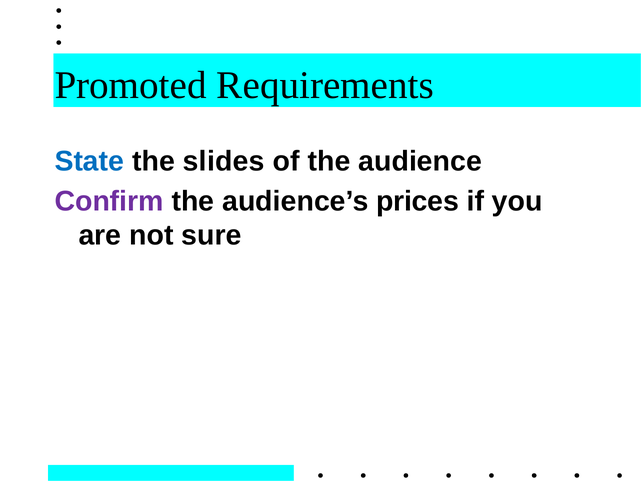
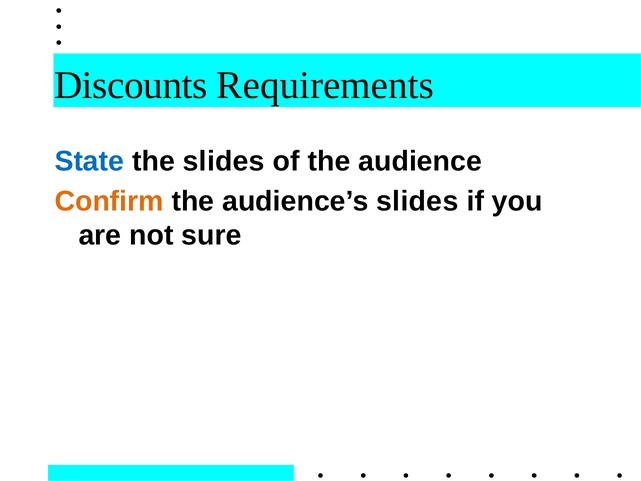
Promoted: Promoted -> Discounts
Confirm colour: purple -> orange
audience’s prices: prices -> slides
